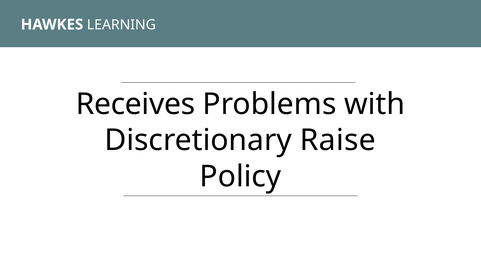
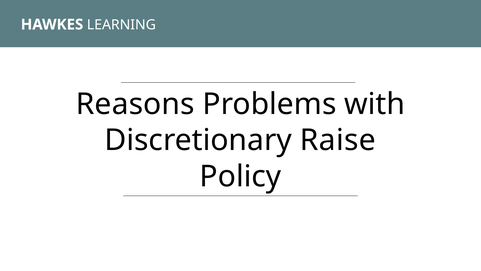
Receives: Receives -> Reasons
